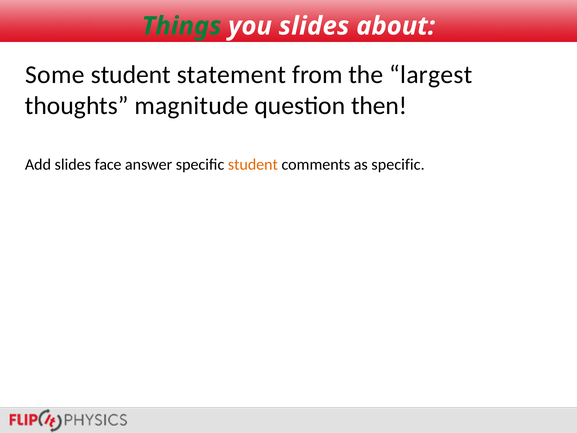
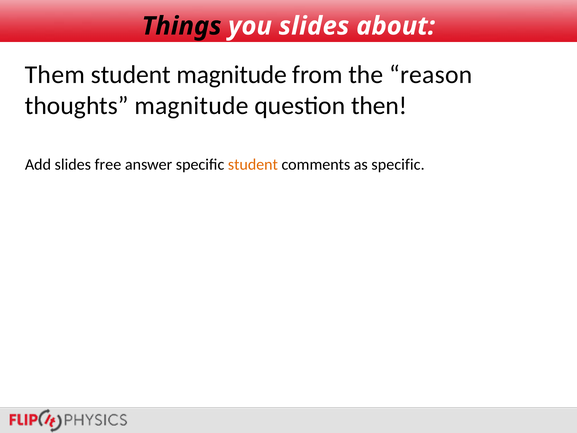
Things colour: green -> black
Some: Some -> Them
student statement: statement -> magnitude
largest: largest -> reason
face: face -> free
